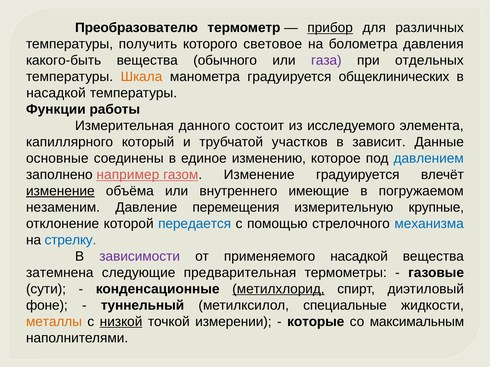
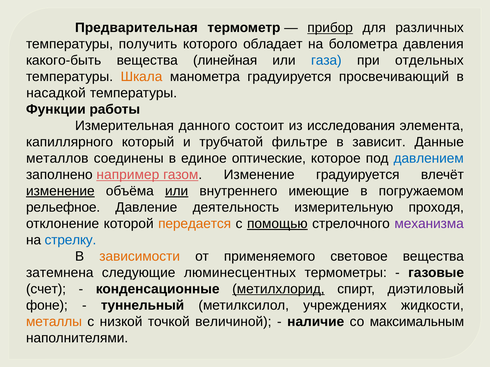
Преобразователю: Преобразователю -> Предварительная
световое: световое -> обладает
обычного: обычного -> линейная
газа colour: purple -> blue
общеклинических: общеклинических -> просвечивающий
исследуемого: исследуемого -> исследования
участков: участков -> фильтре
основные: основные -> металлов
изменению: изменению -> оптические
или at (177, 191) underline: none -> present
незаменим: незаменим -> рельефное
перемещения: перемещения -> деятельность
крупные: крупные -> проходя
передается colour: blue -> orange
помощью underline: none -> present
механизма colour: blue -> purple
зависимости colour: purple -> orange
применяемого насадкой: насадкой -> световое
предварительная: предварительная -> люминесцентных
сути: сути -> счет
специальные: специальные -> учреждениях
низкой underline: present -> none
измерении: измерении -> величиной
которые: которые -> наличие
